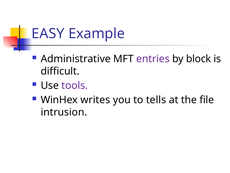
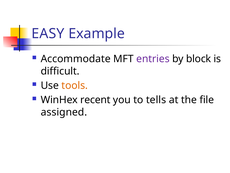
Administrative: Administrative -> Accommodate
tools colour: purple -> orange
writes: writes -> recent
intrusion: intrusion -> assigned
